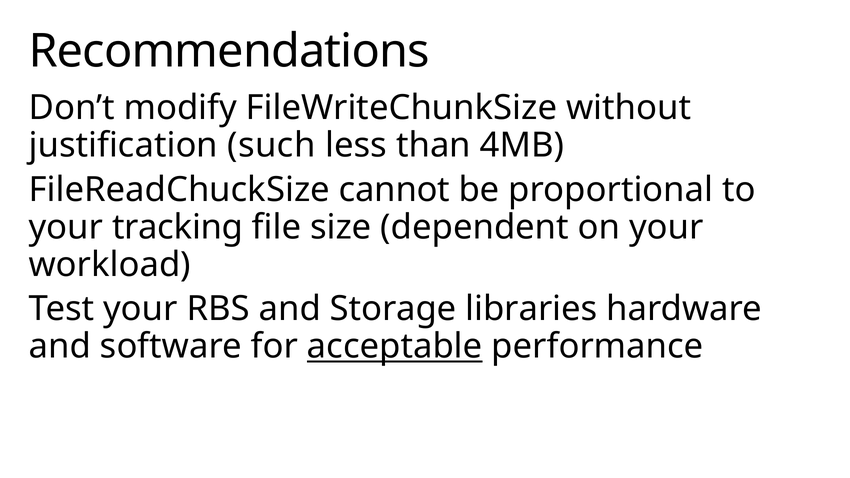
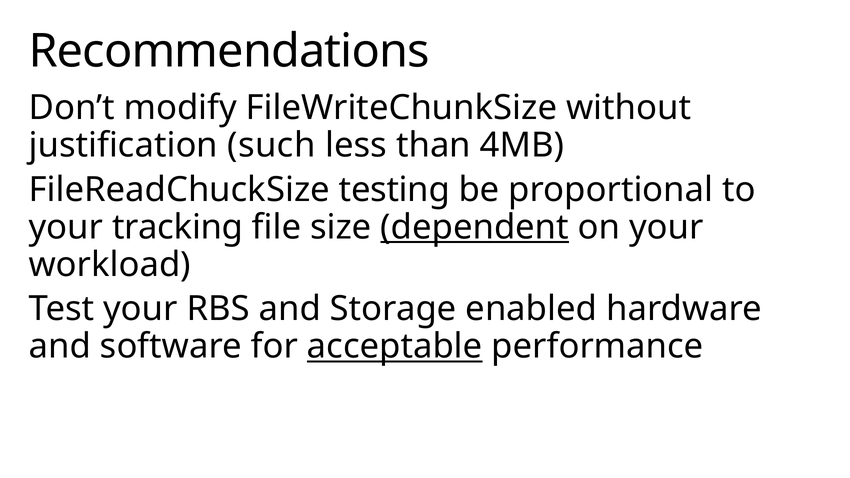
cannot: cannot -> testing
dependent underline: none -> present
libraries: libraries -> enabled
